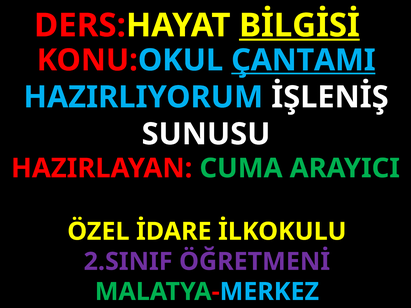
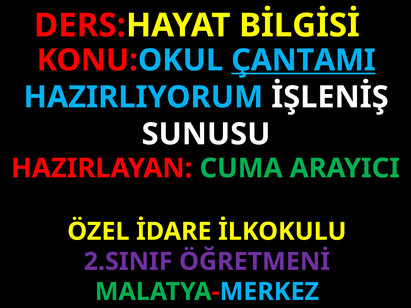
BİLGİSİ underline: present -> none
